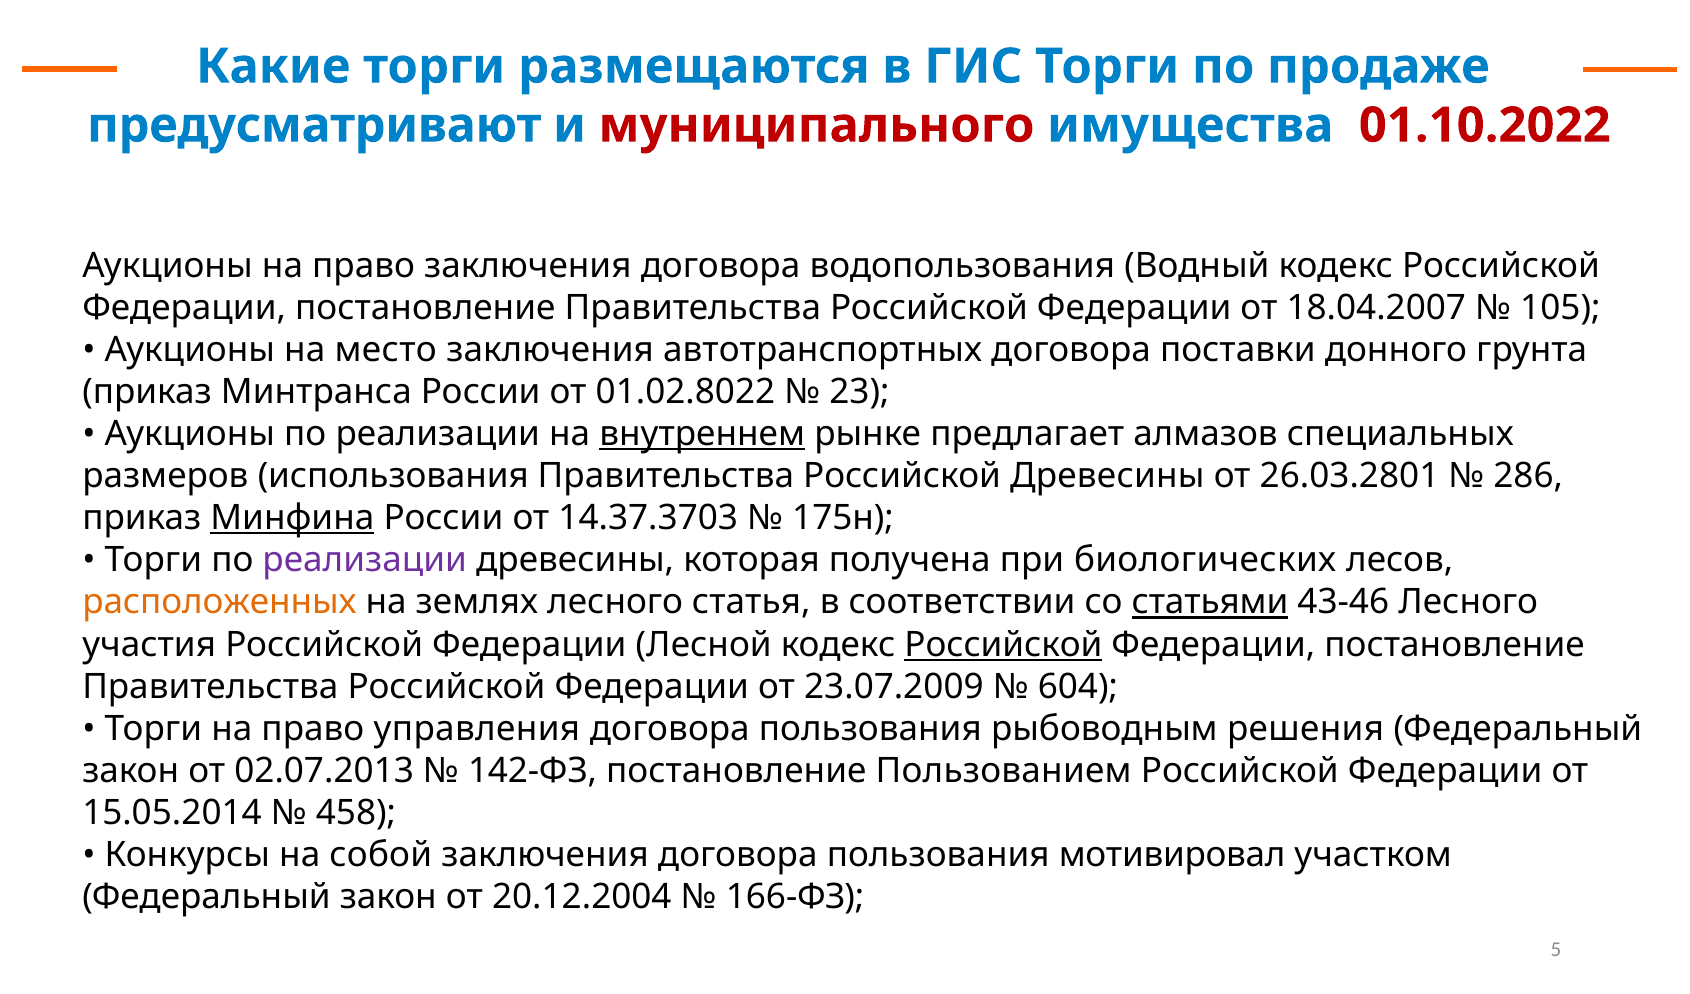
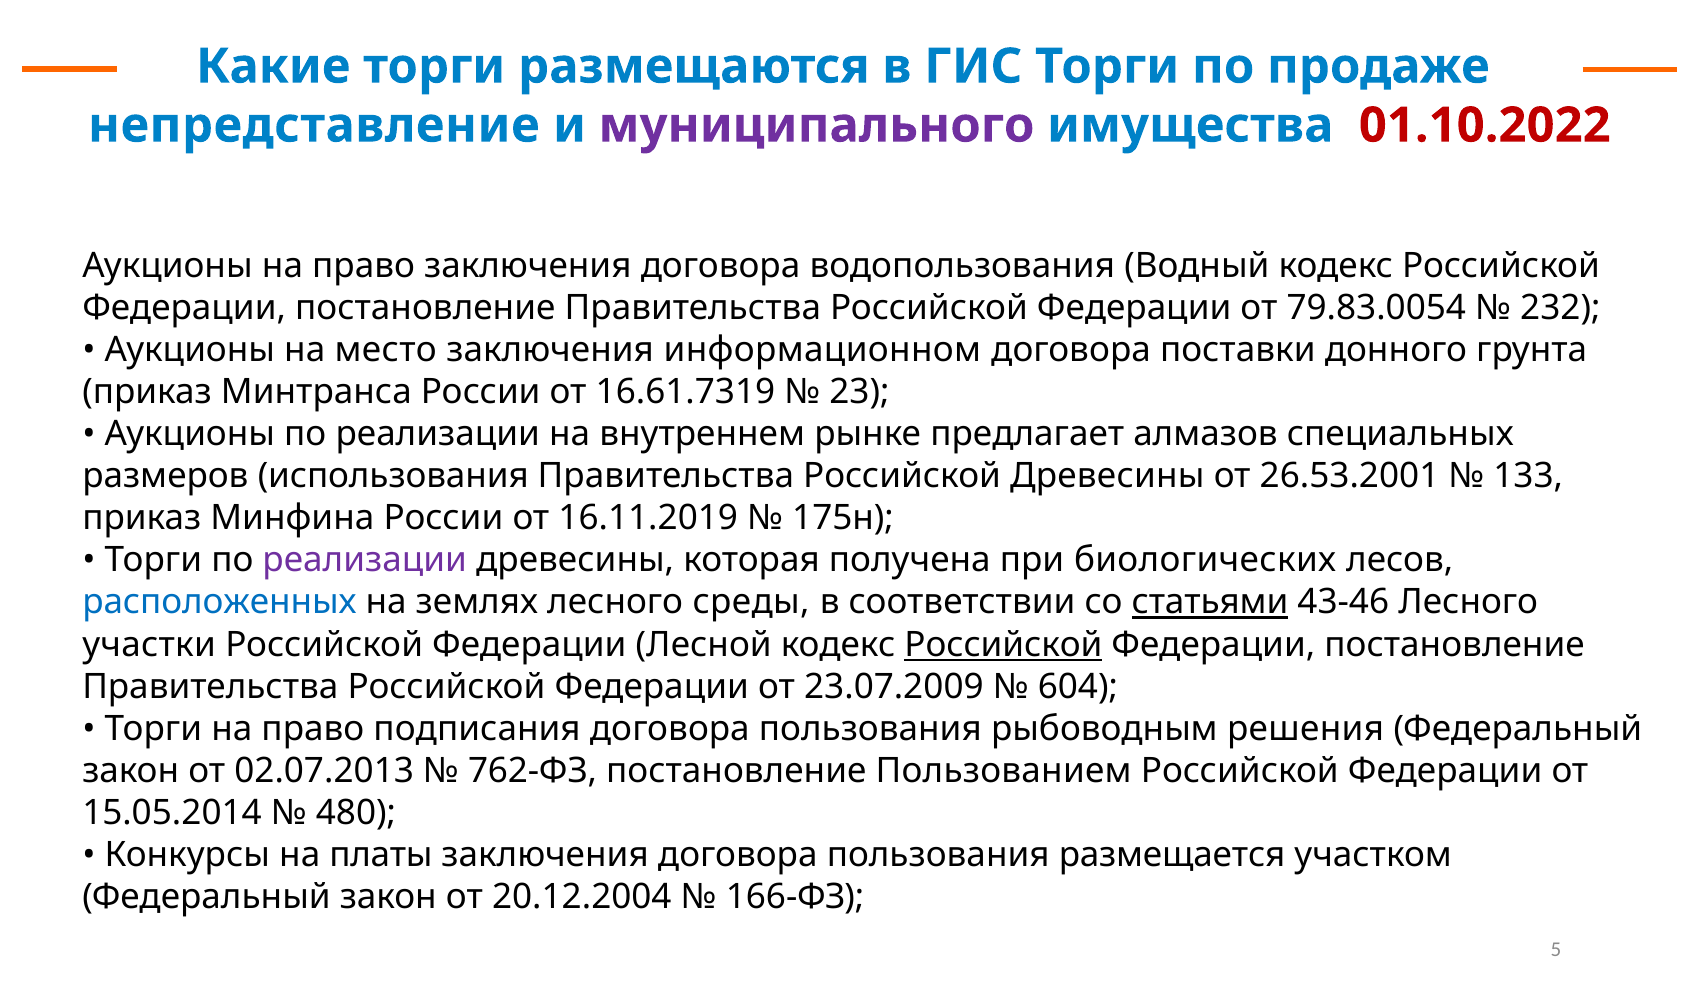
предусматривают: предусматривают -> непредставление
муниципального colour: red -> purple
18.04.2007: 18.04.2007 -> 79.83.0054
105: 105 -> 232
автотранспортных: автотранспортных -> информационном
01.02.8022: 01.02.8022 -> 16.61.7319
внутреннем underline: present -> none
26.03.2801: 26.03.2801 -> 26.53.2001
286: 286 -> 133
Минфина underline: present -> none
14.37.3703: 14.37.3703 -> 16.11.2019
расположенных colour: orange -> blue
статья: статья -> среды
участия: участия -> участки
управления: управления -> подписания
142-ФЗ: 142-ФЗ -> 762-ФЗ
458: 458 -> 480
собой: собой -> платы
мотивировал: мотивировал -> размещается
